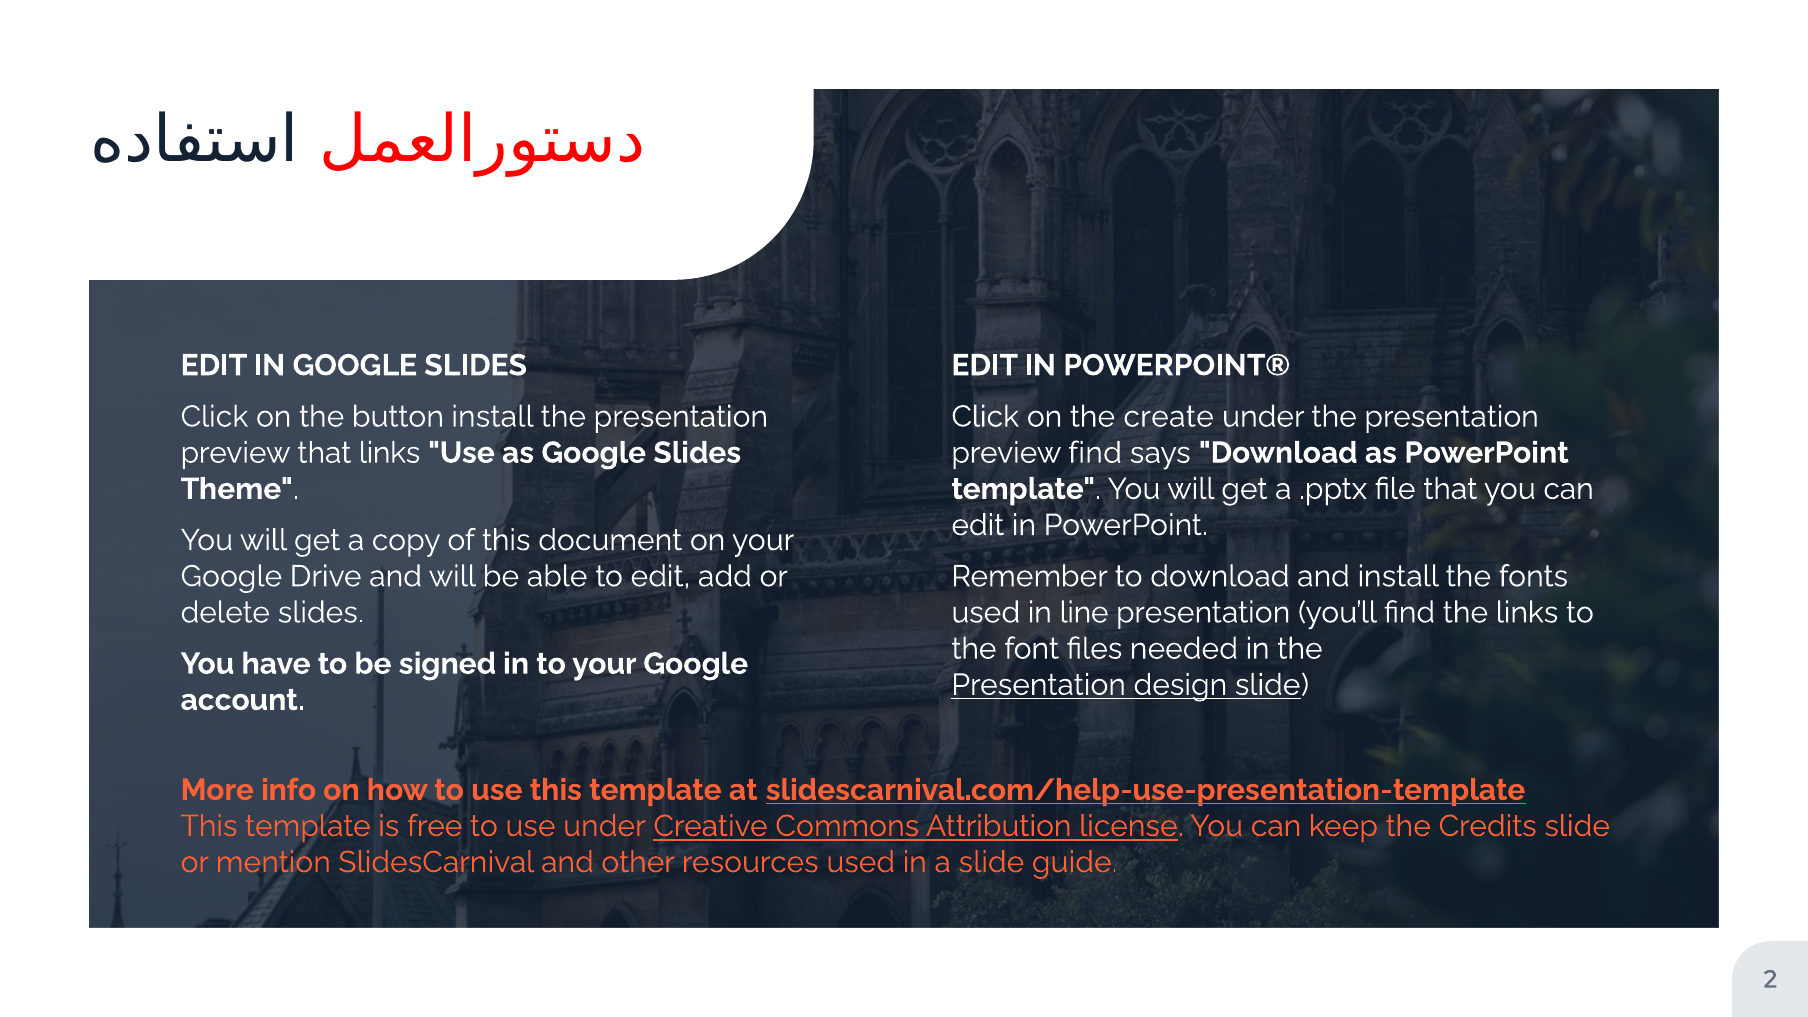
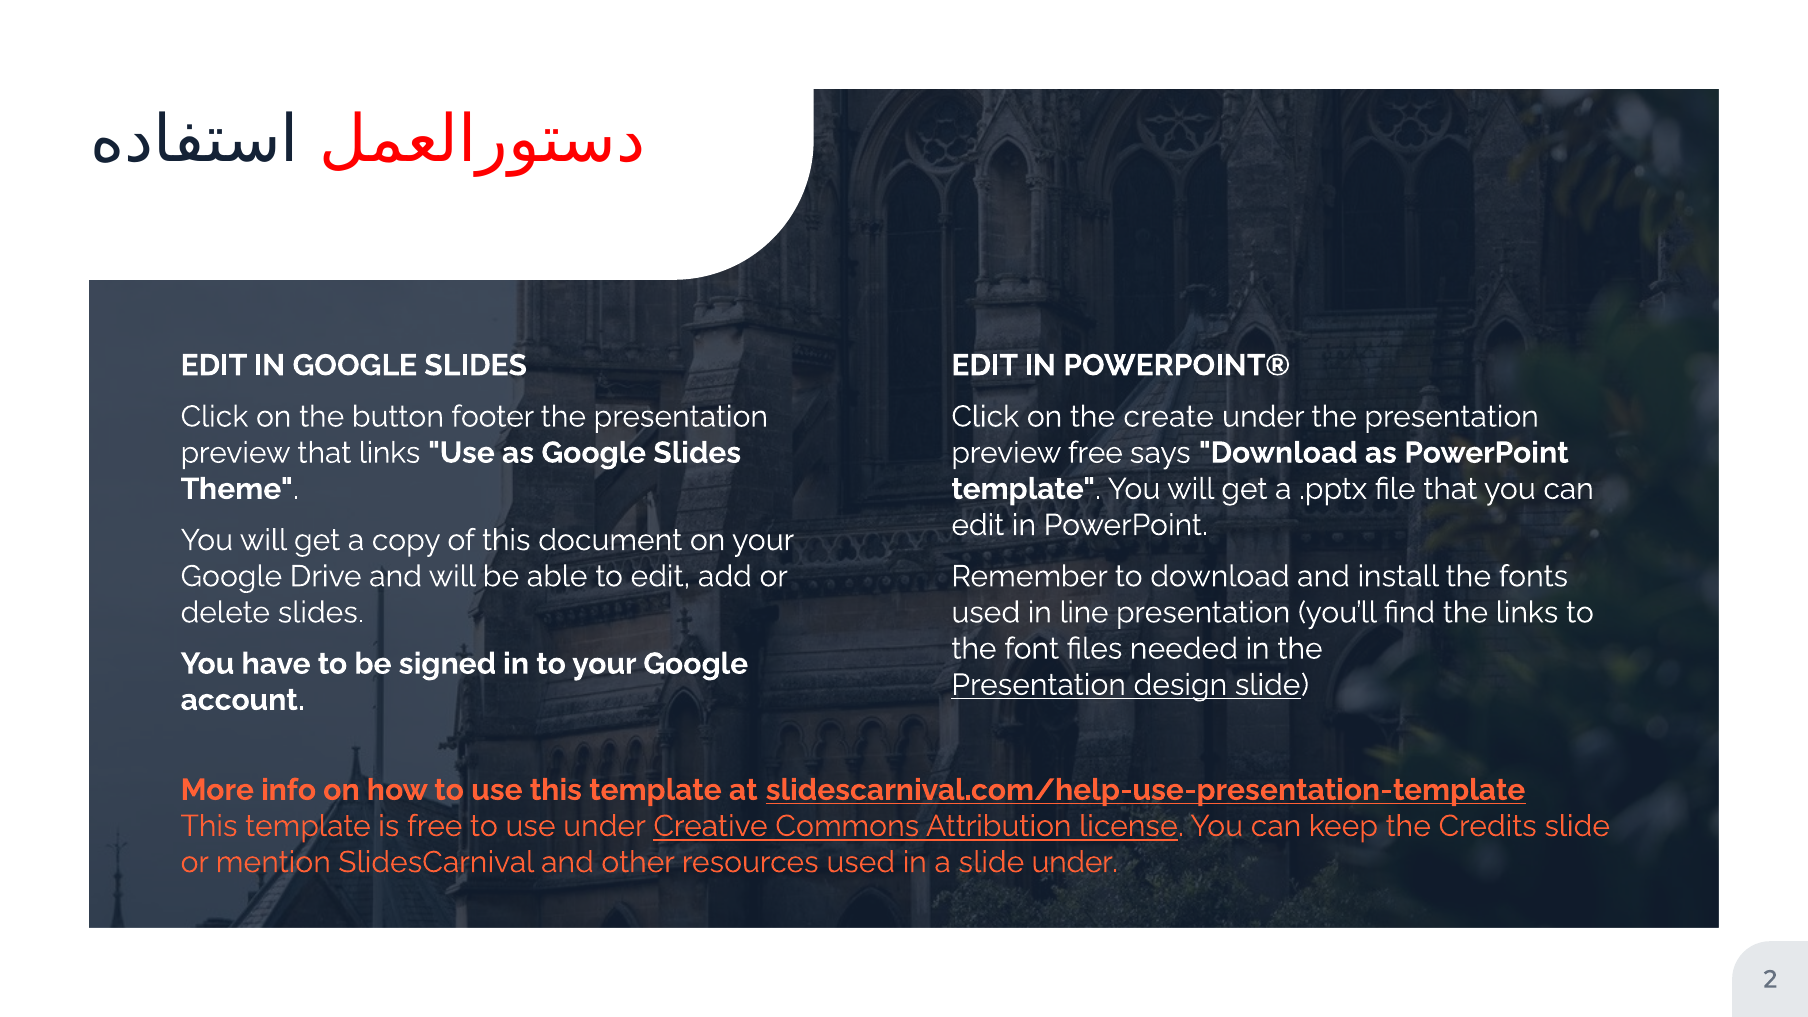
button install: install -> footer
preview find: find -> free
slide guide: guide -> under
